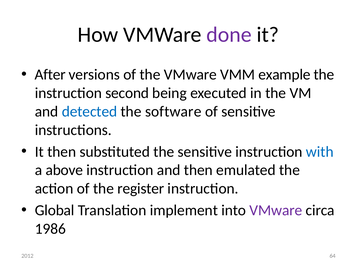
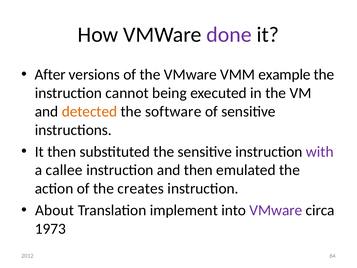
second: second -> cannot
detected colour: blue -> orange
with colour: blue -> purple
above: above -> callee
register: register -> creates
Global: Global -> About
1986: 1986 -> 1973
